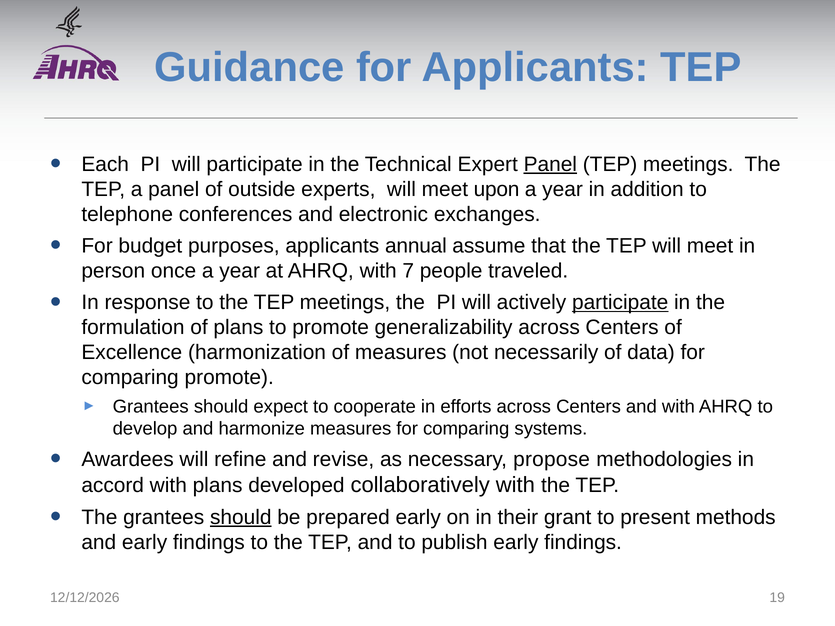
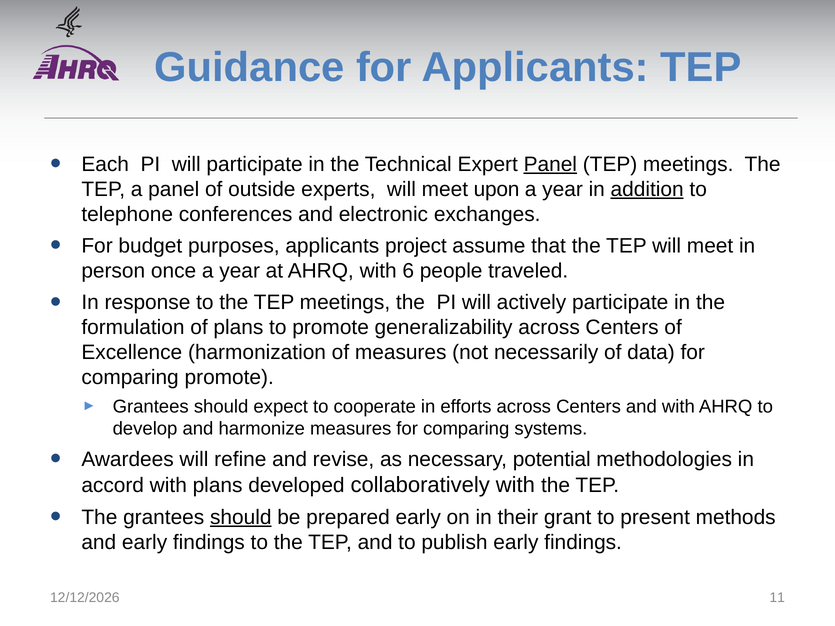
addition underline: none -> present
annual: annual -> project
7: 7 -> 6
participate at (620, 303) underline: present -> none
propose: propose -> potential
19: 19 -> 11
